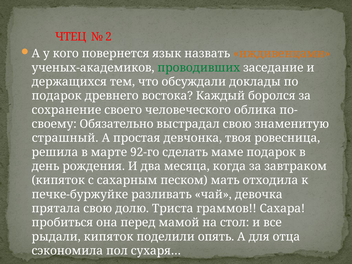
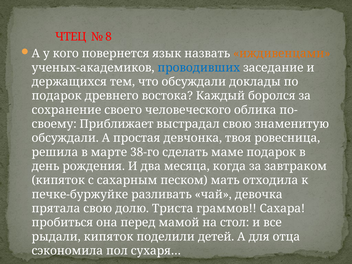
2: 2 -> 8
проводивших colour: green -> blue
Обязательно: Обязательно -> Приближает
страшный at (65, 138): страшный -> обсуждали
92-го: 92-го -> 38-го
опять: опять -> детей
